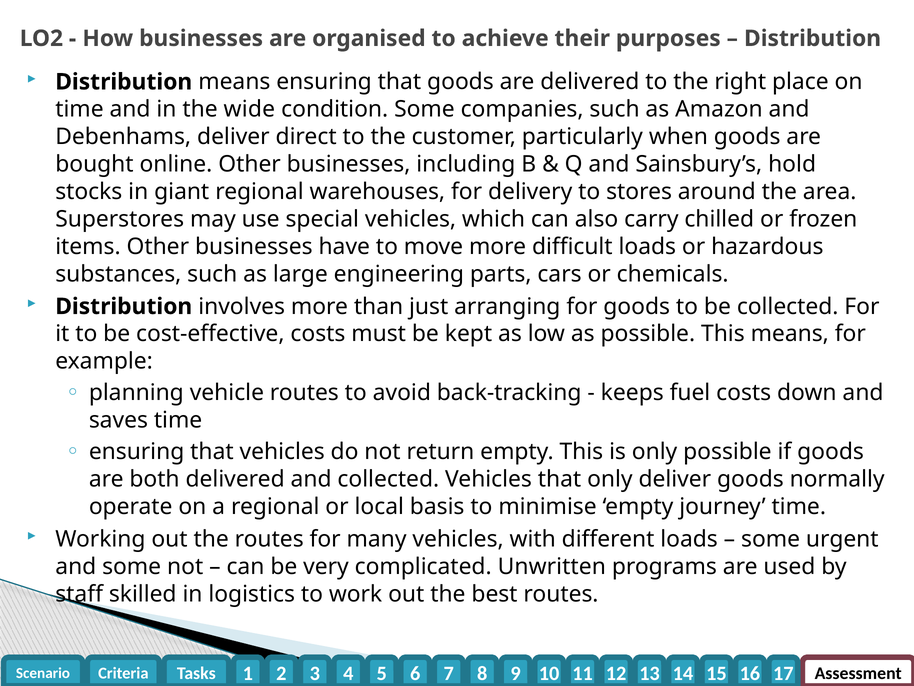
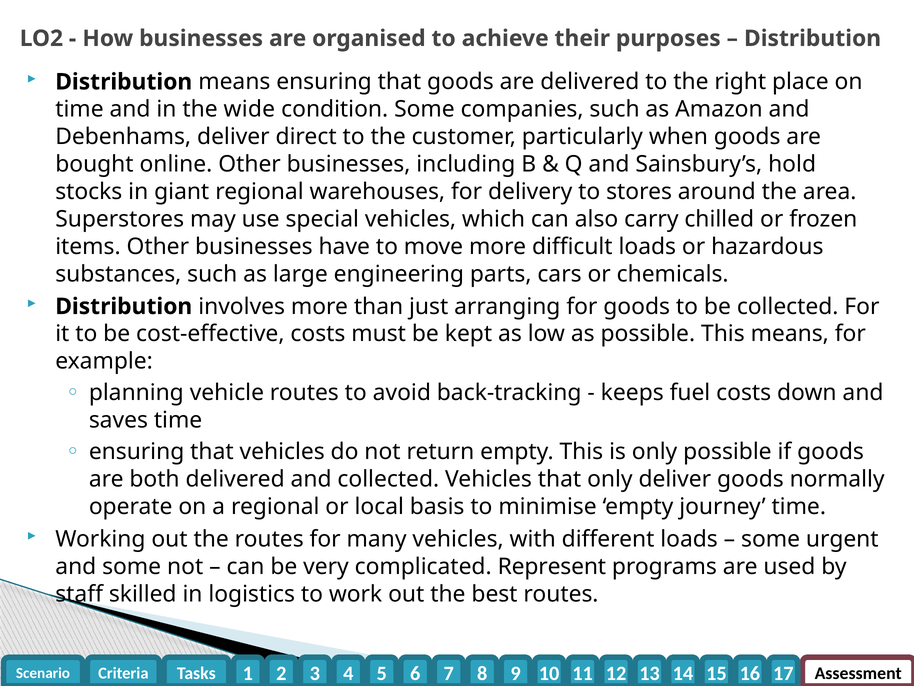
Unwritten: Unwritten -> Represent
